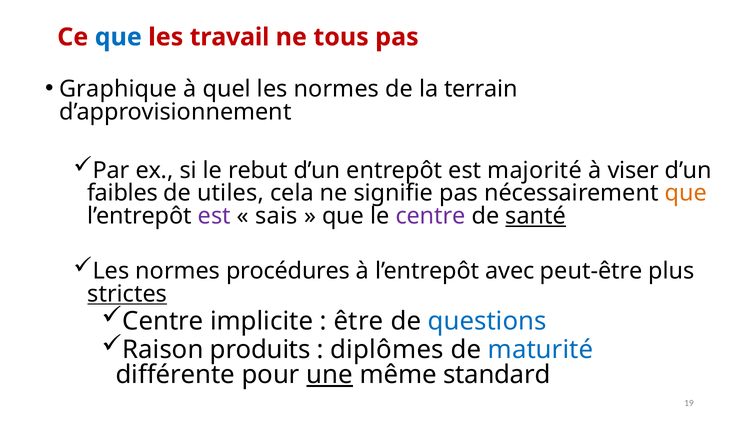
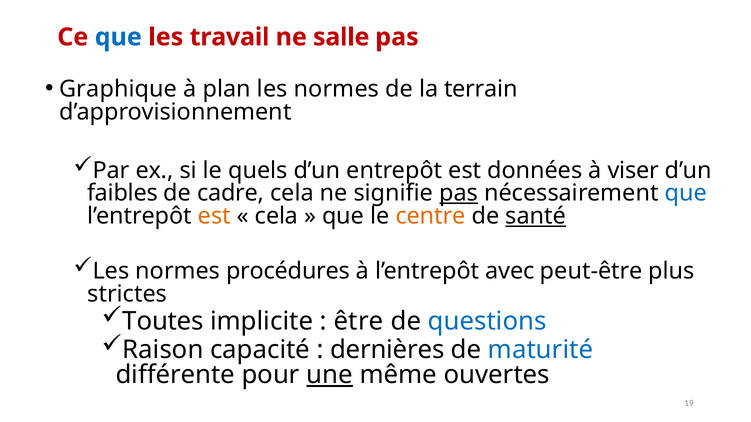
tous: tous -> salle
quel: quel -> plan
rebut: rebut -> quels
majorité: majorité -> données
utiles: utiles -> cadre
pas at (459, 193) underline: none -> present
que at (686, 193) colour: orange -> blue
est at (214, 216) colour: purple -> orange
sais at (276, 216): sais -> cela
centre at (431, 216) colour: purple -> orange
strictes underline: present -> none
Centre at (163, 322): Centre -> Toutes
produits: produits -> capacité
diplômes: diplômes -> dernières
standard: standard -> ouvertes
